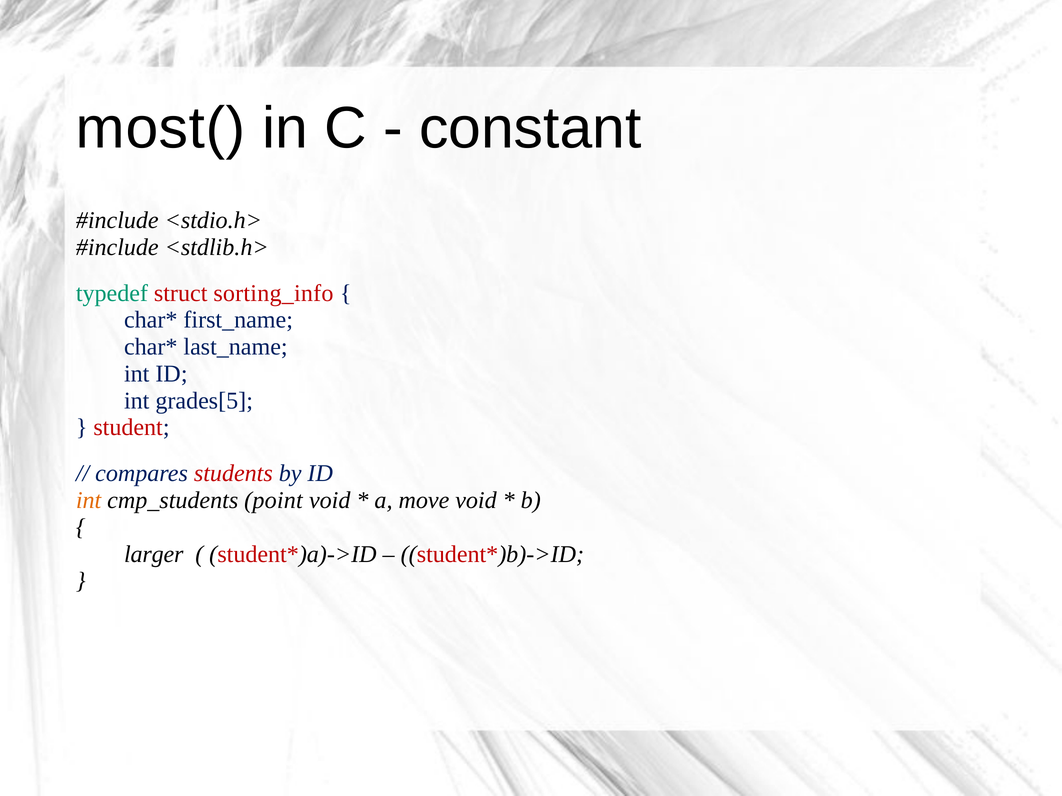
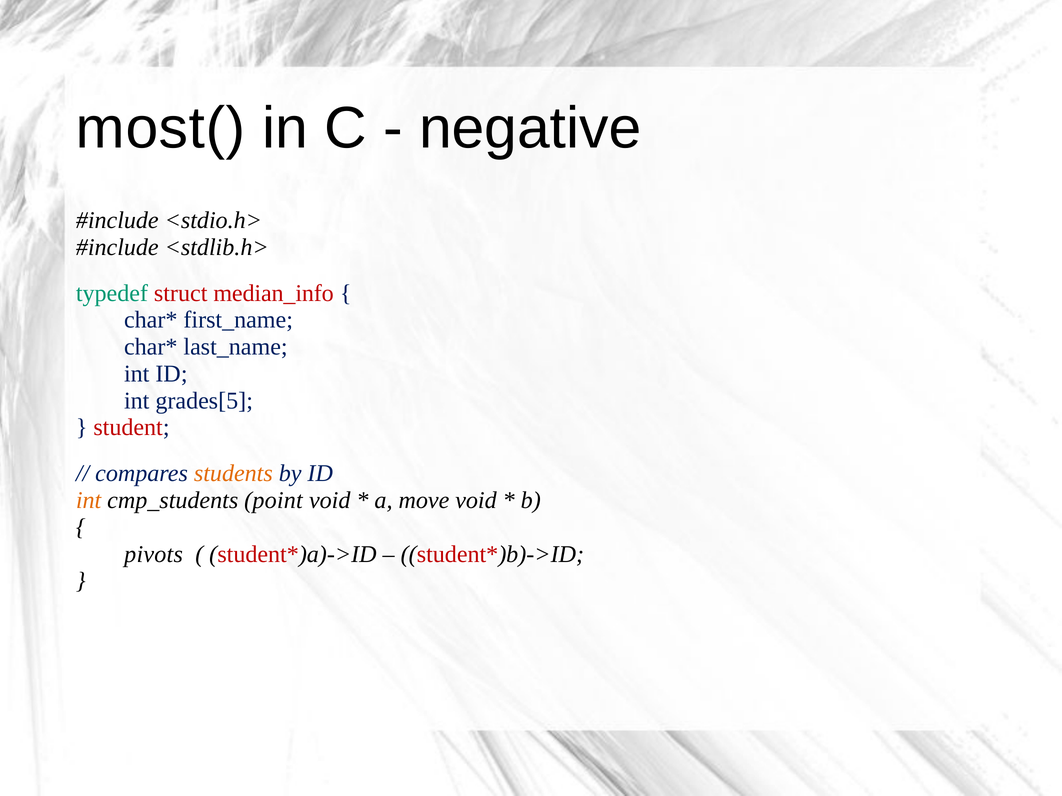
constant: constant -> negative
sorting_info: sorting_info -> median_info
students colour: red -> orange
larger: larger -> pivots
